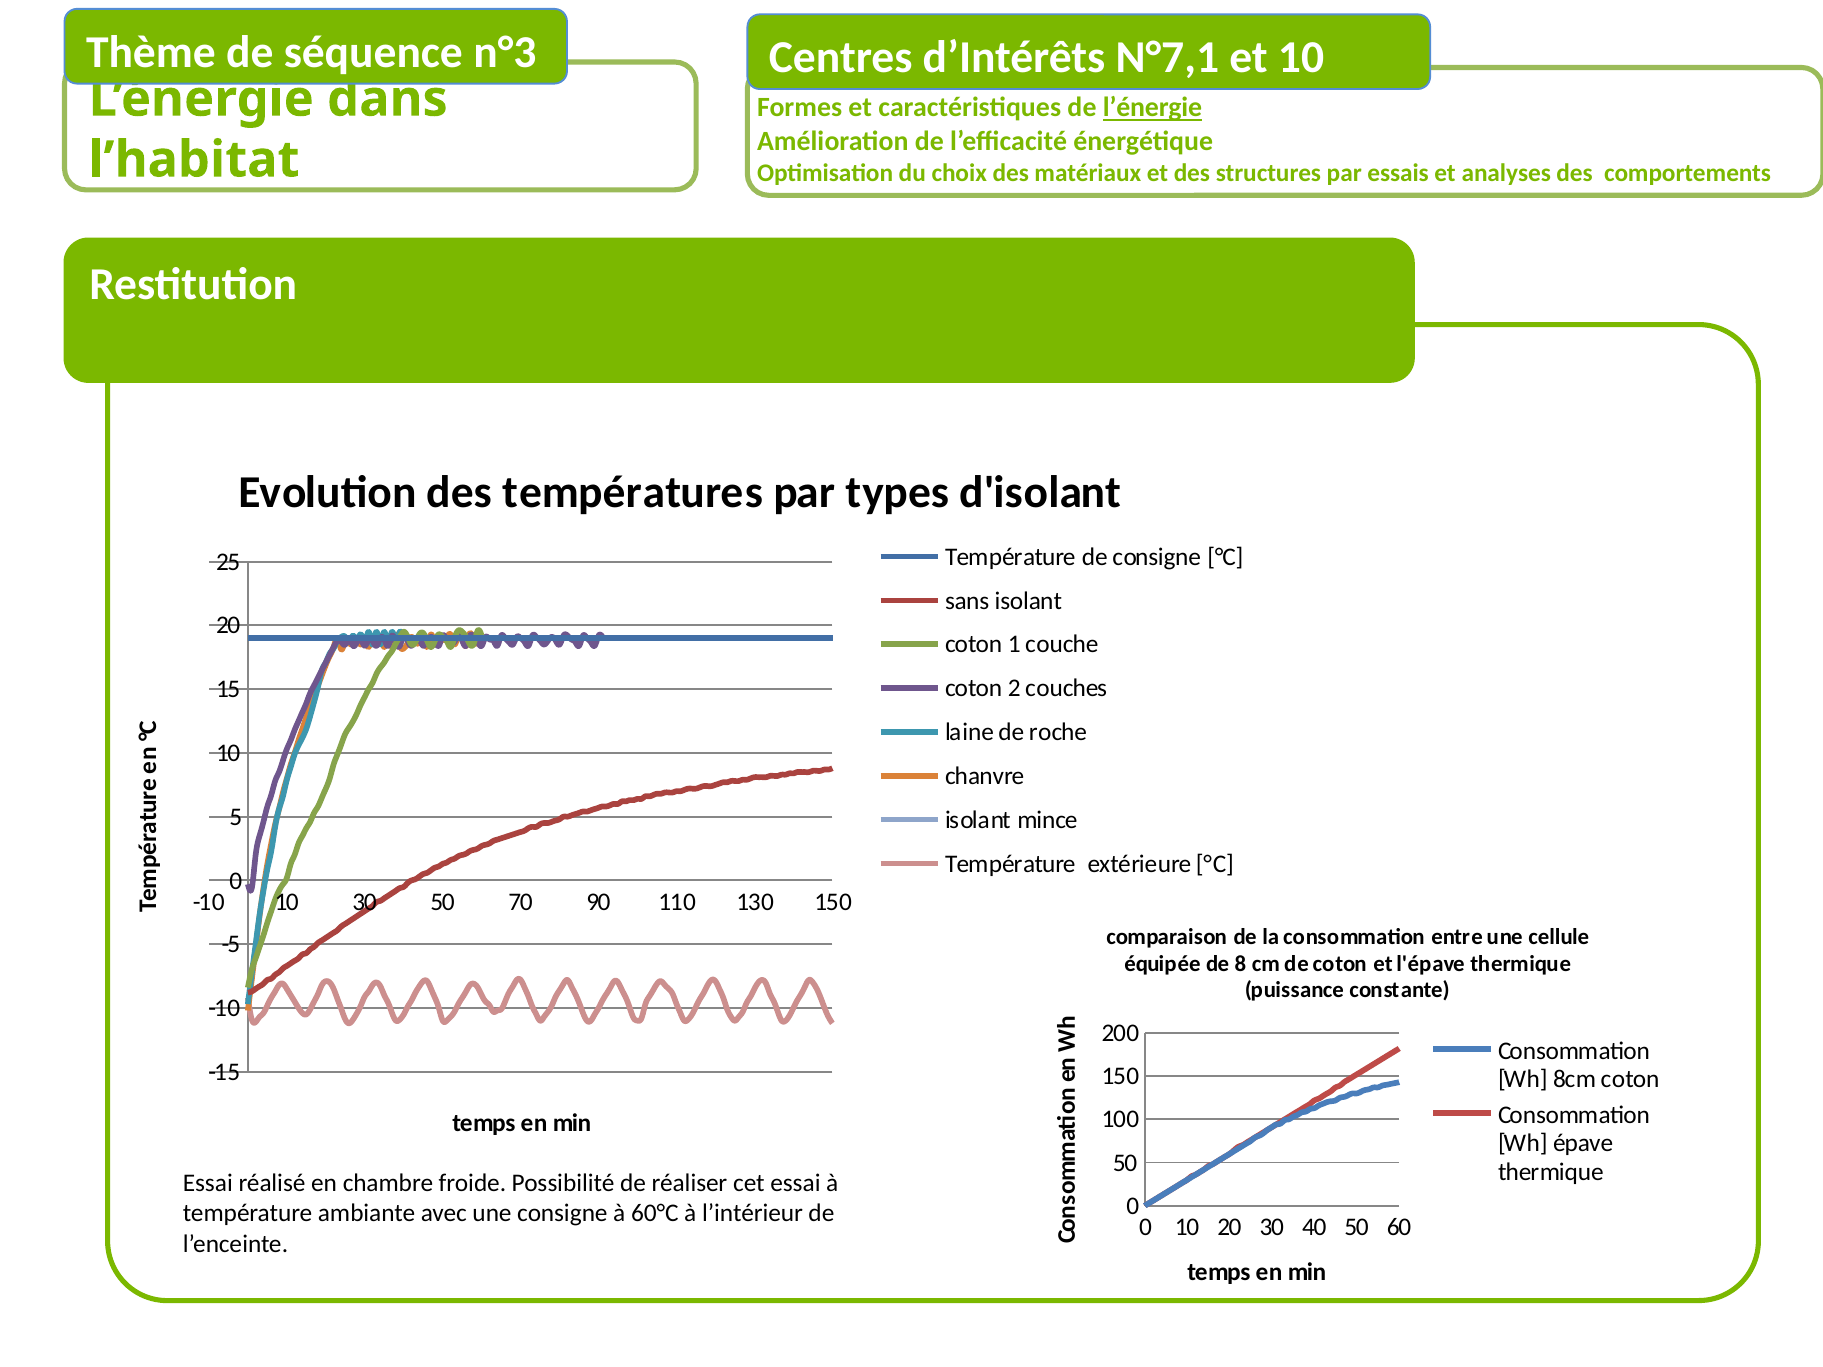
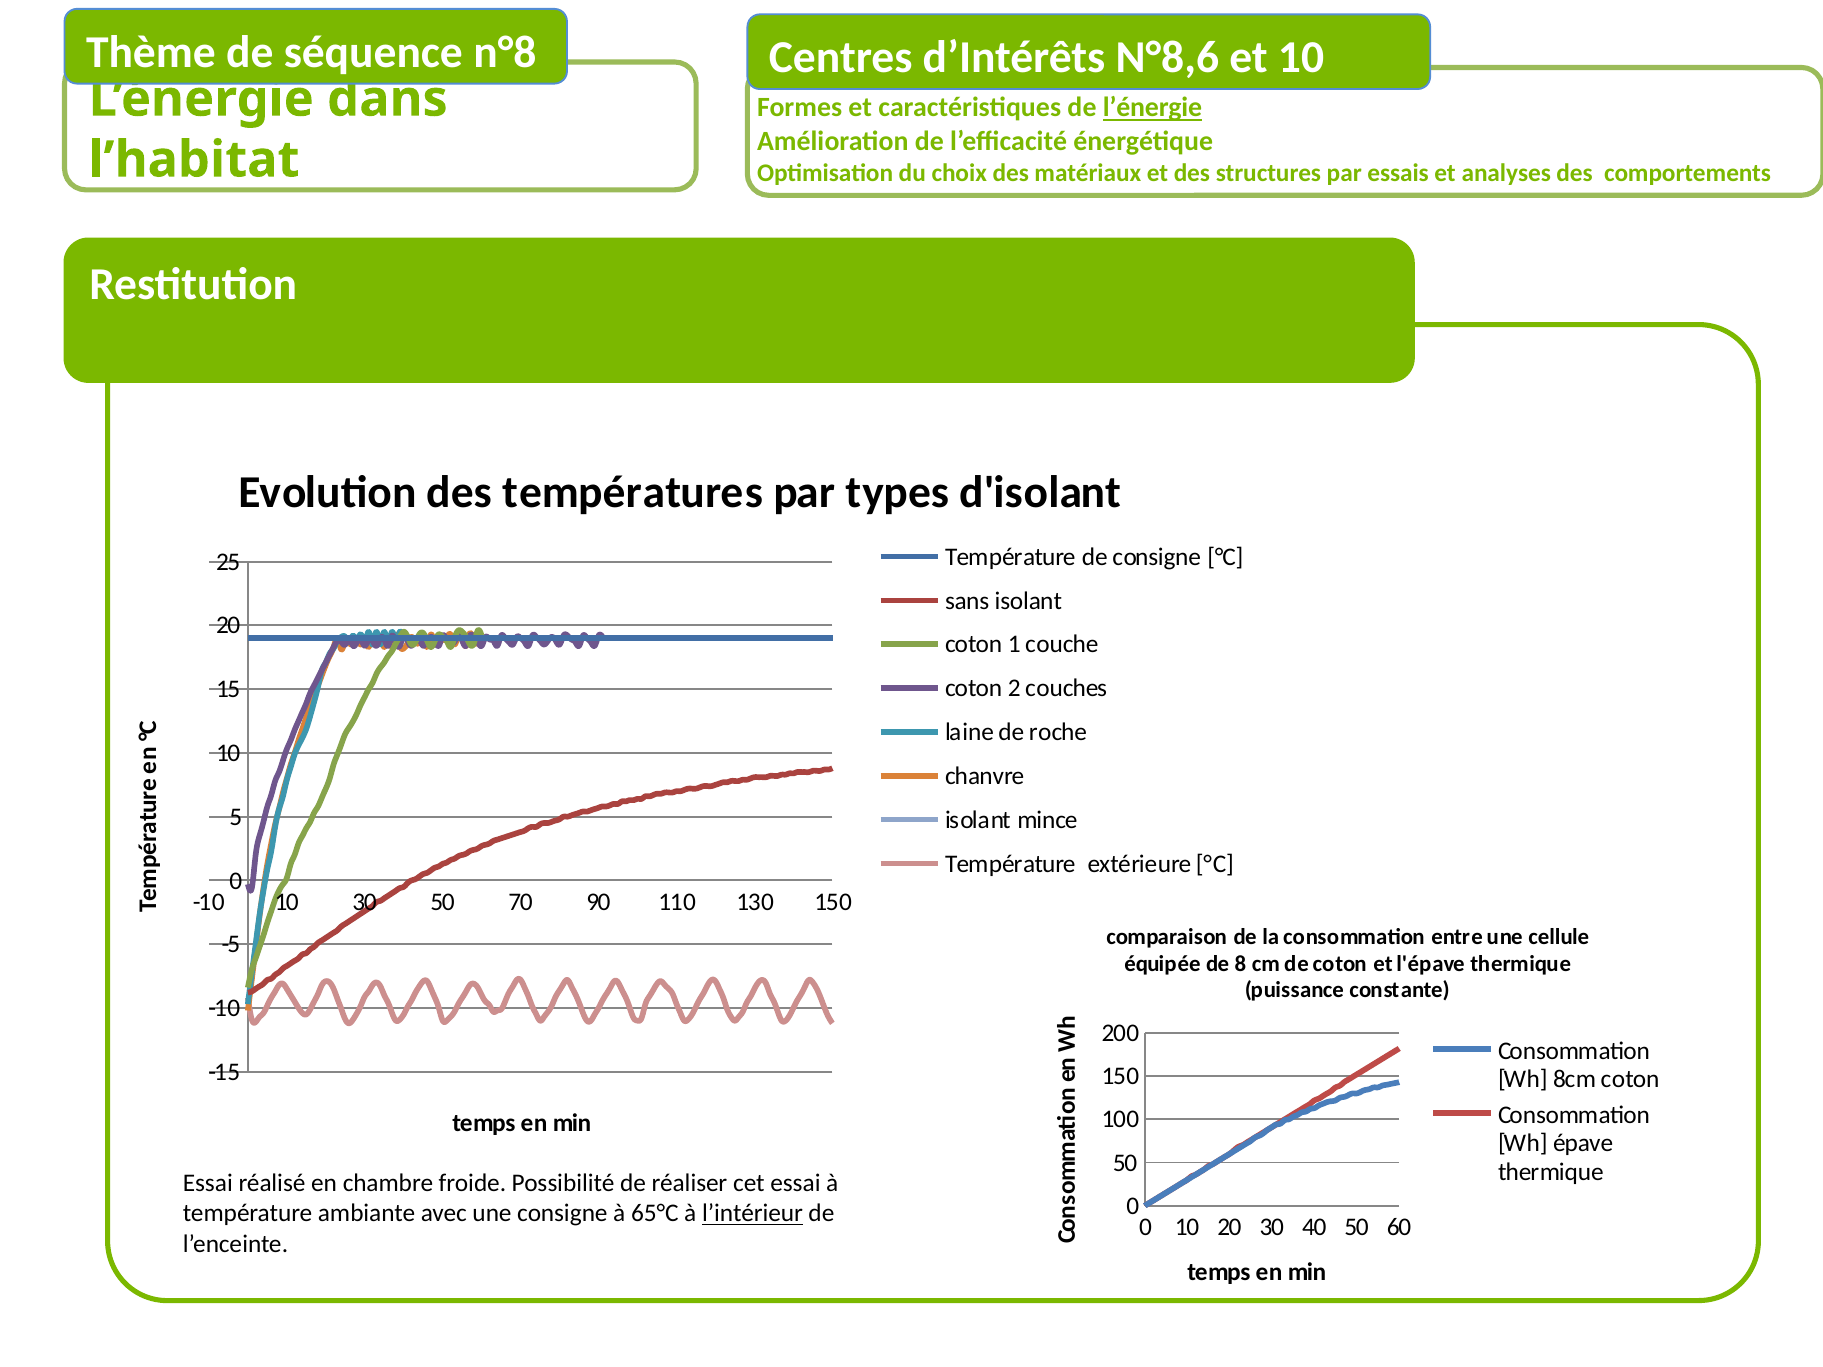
n°3: n°3 -> n°8
N°7,1: N°7,1 -> N°8,6
60°C: 60°C -> 65°C
l’intérieur underline: none -> present
